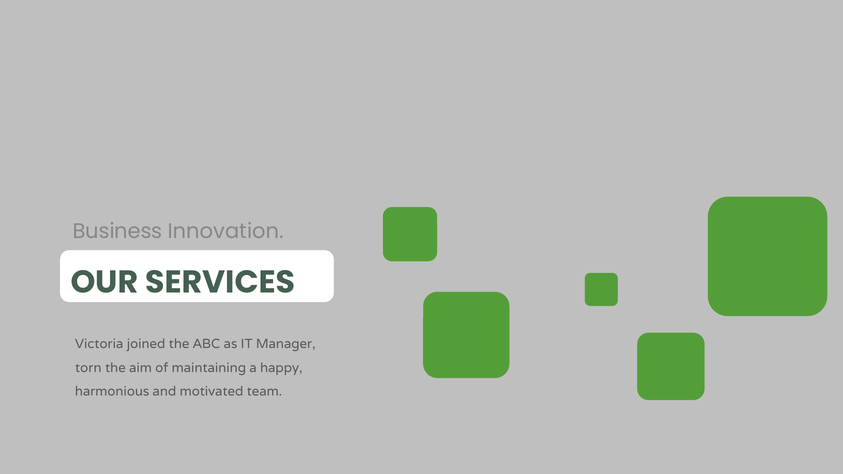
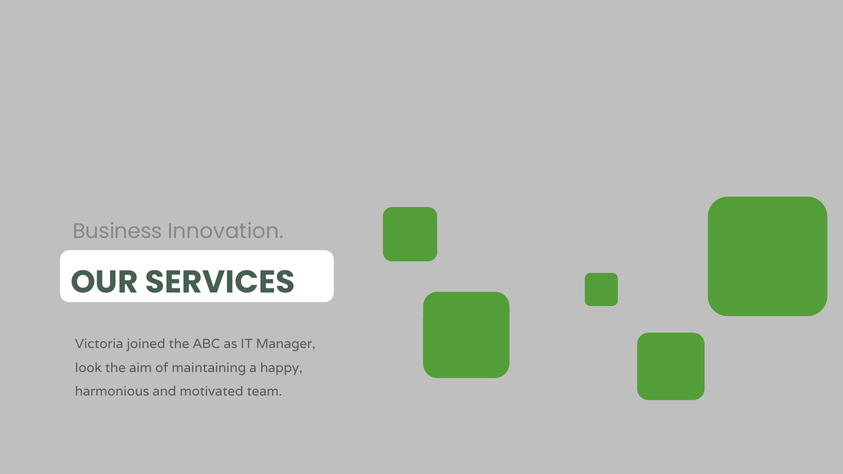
torn: torn -> look
